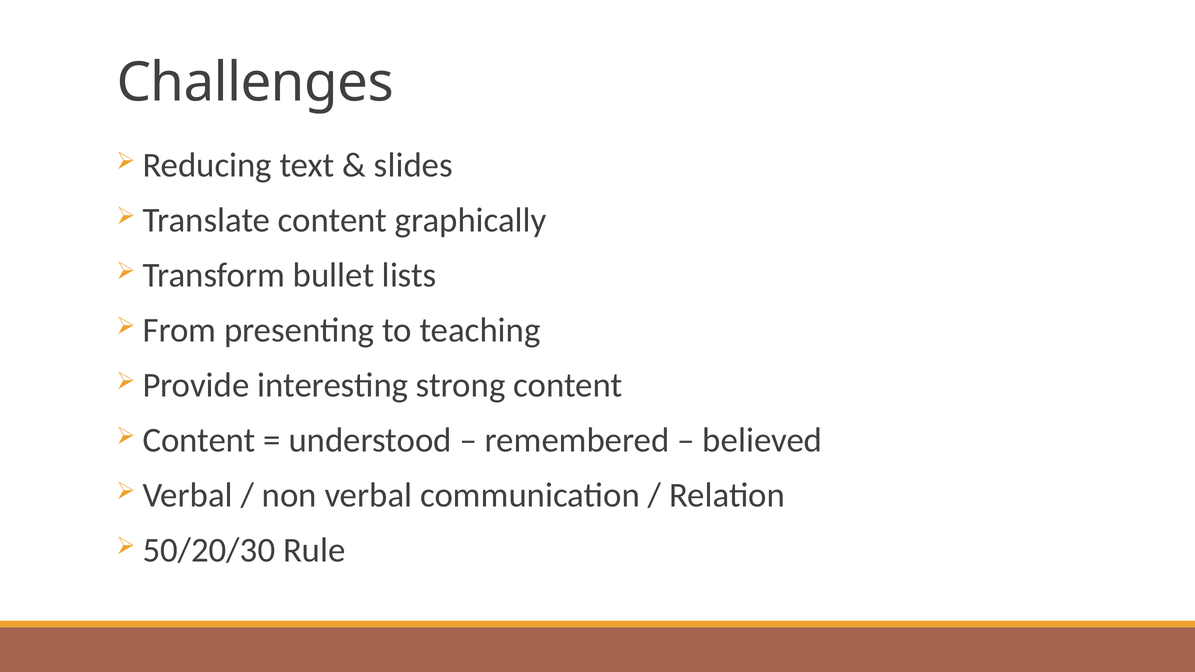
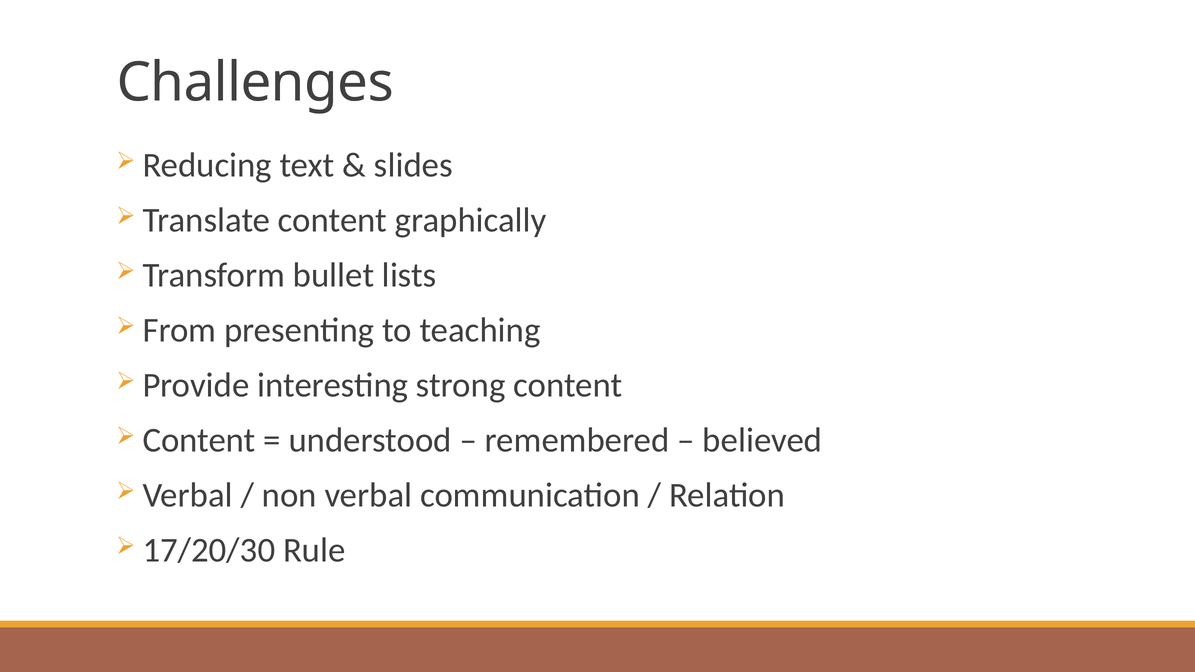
50/20/30: 50/20/30 -> 17/20/30
